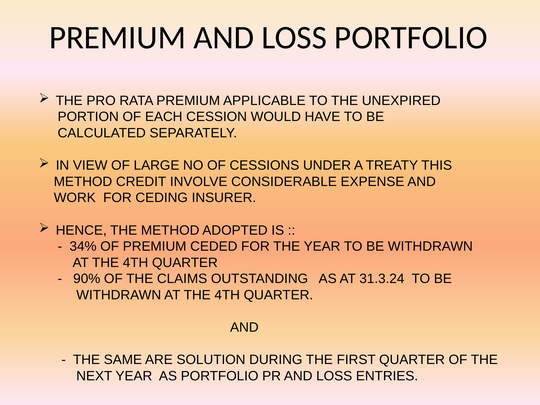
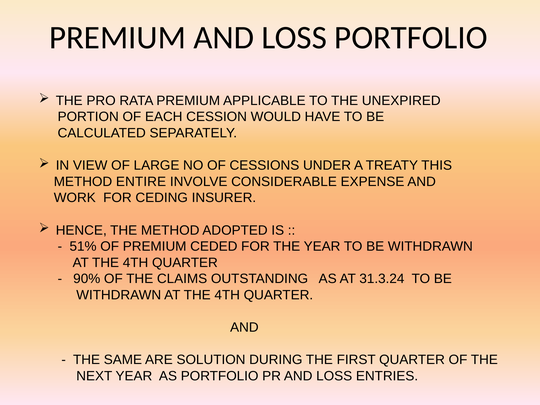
CREDIT: CREDIT -> ENTIRE
34%: 34% -> 51%
